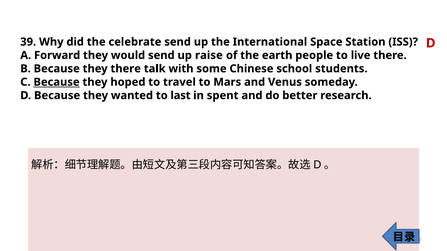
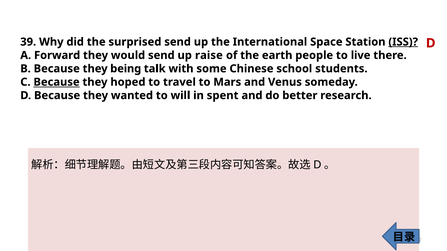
celebrate: celebrate -> surprised
ISS underline: none -> present
they there: there -> being
last: last -> will
